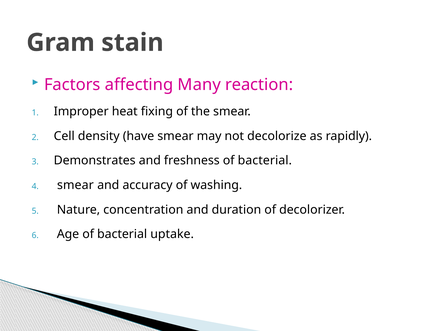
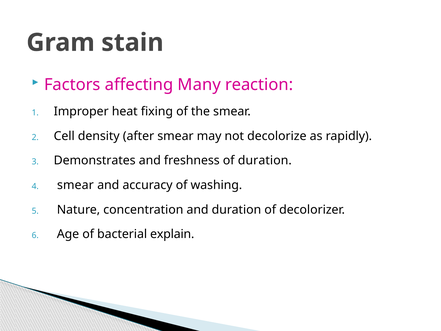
have: have -> after
freshness of bacterial: bacterial -> duration
uptake: uptake -> explain
